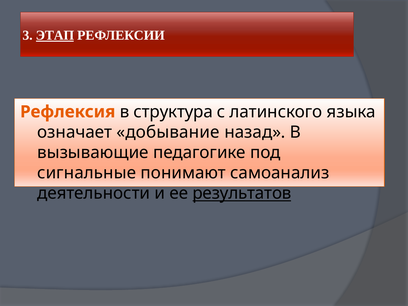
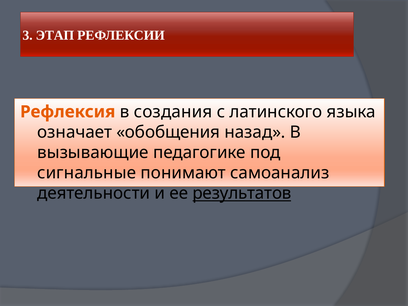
ЭТАП underline: present -> none
структура: структура -> создания
добывание: добывание -> обобщения
